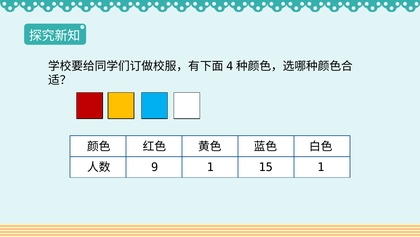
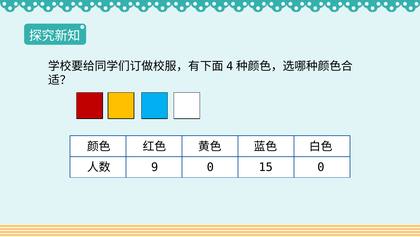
9 1: 1 -> 0
15 1: 1 -> 0
